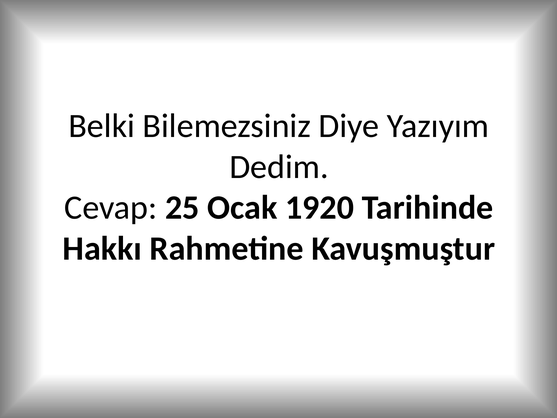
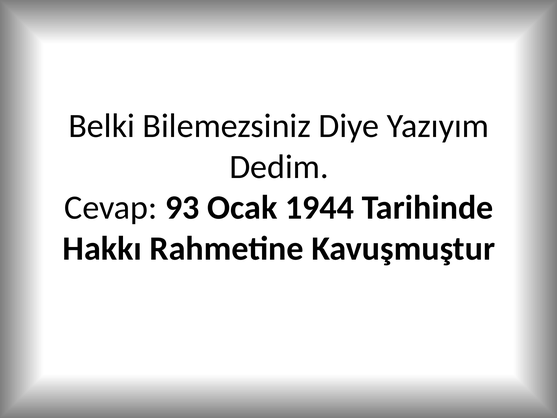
25: 25 -> 93
1920: 1920 -> 1944
